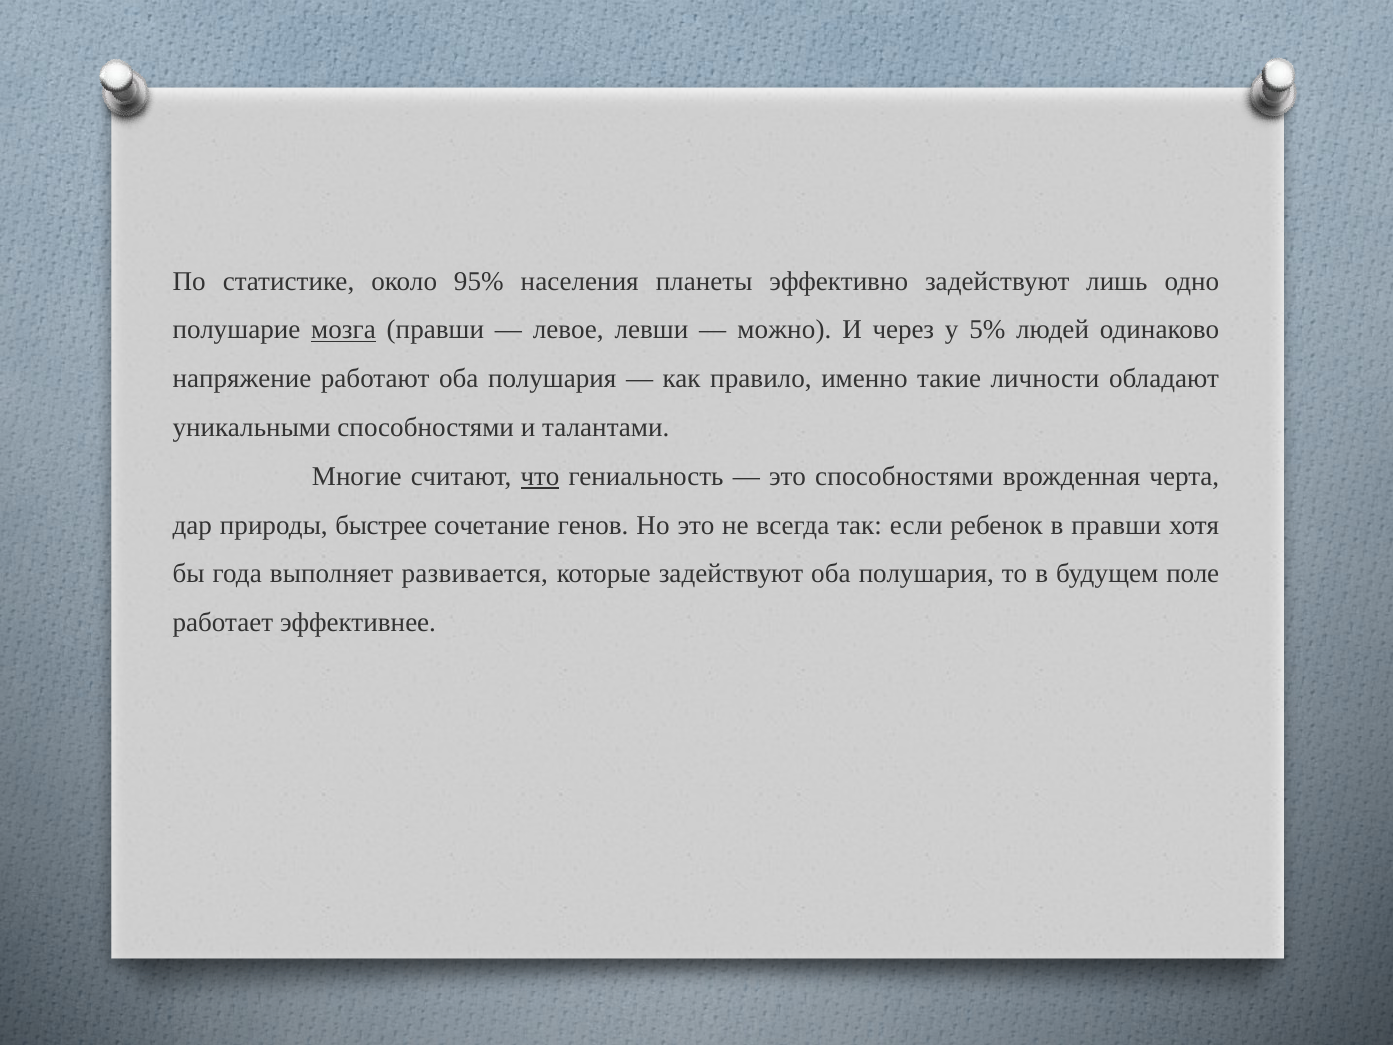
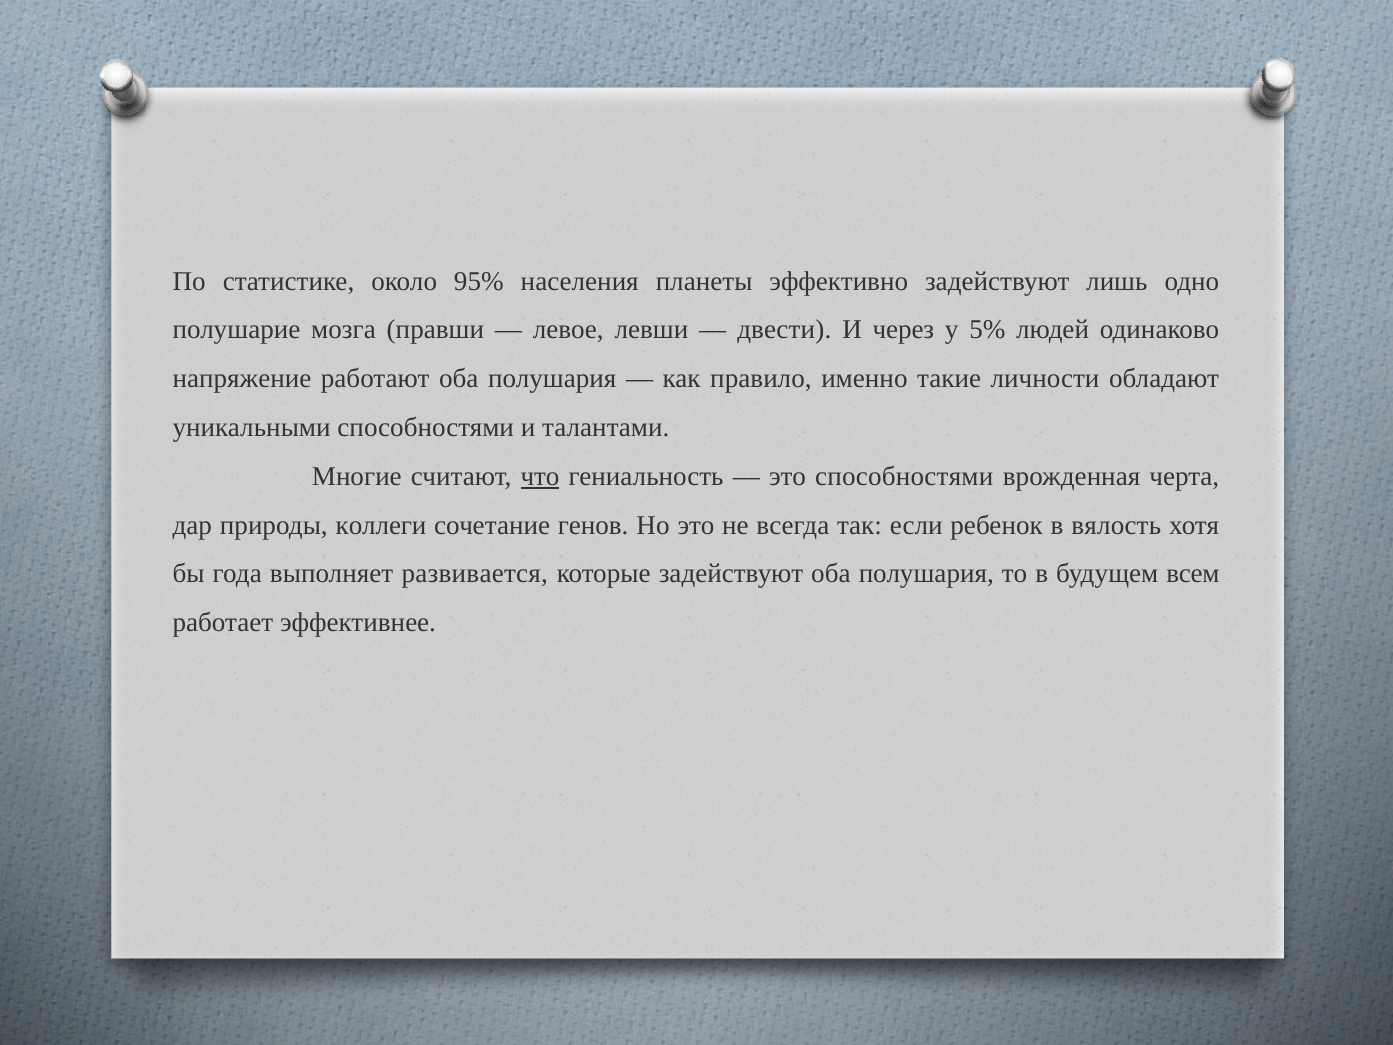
мозга underline: present -> none
можно: можно -> двести
быстрее: быстрее -> коллеги
в правши: правши -> вялость
поле: поле -> всем
